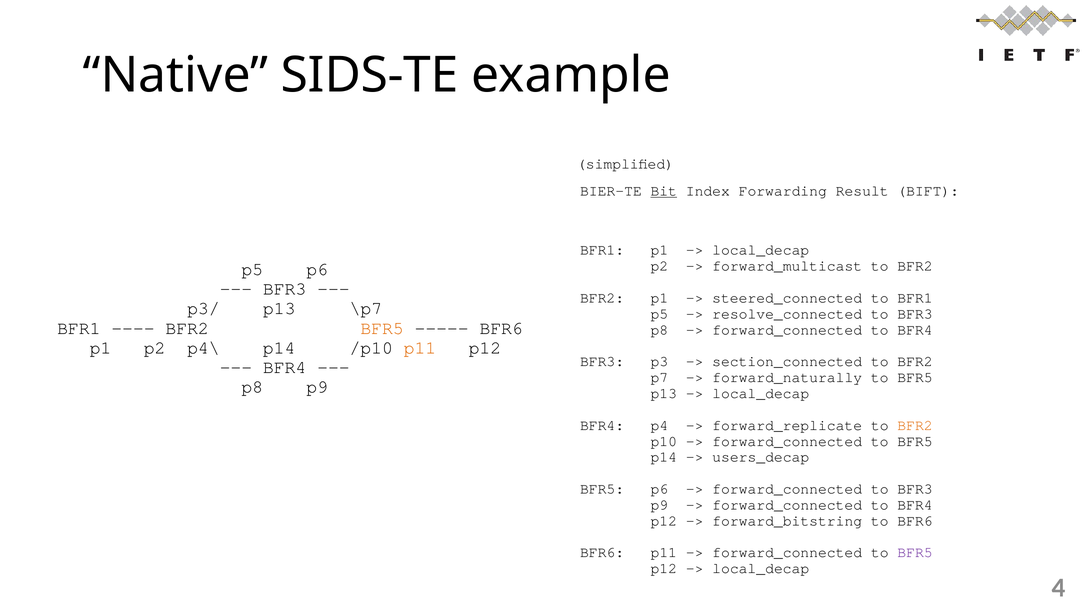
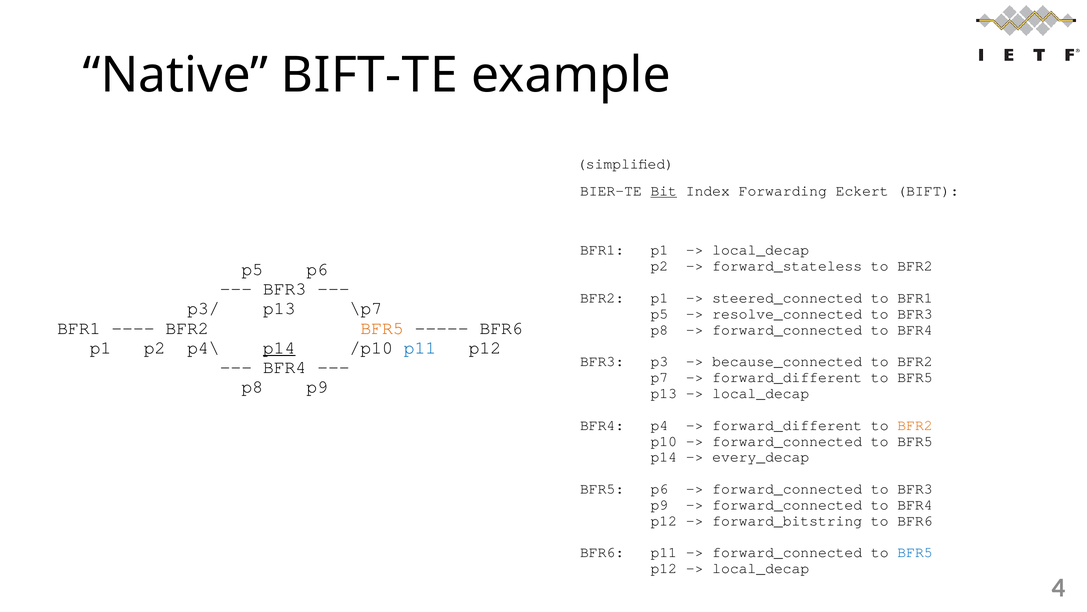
SIDS-TE: SIDS-TE -> BIFT-TE
Result: Result -> Eckert
forward_multicast: forward_multicast -> forward_stateless
p14 at (279, 347) underline: none -> present
p11 at (420, 347) colour: orange -> blue
section_connected: section_connected -> because_connected
forward_naturally at (787, 377): forward_naturally -> forward_different
forward_replicate at (787, 425): forward_replicate -> forward_different
users_decap: users_decap -> every_decap
BFR5 at (915, 552) colour: purple -> blue
